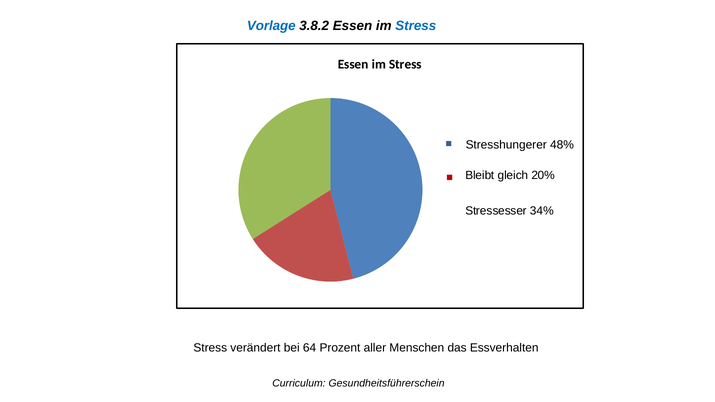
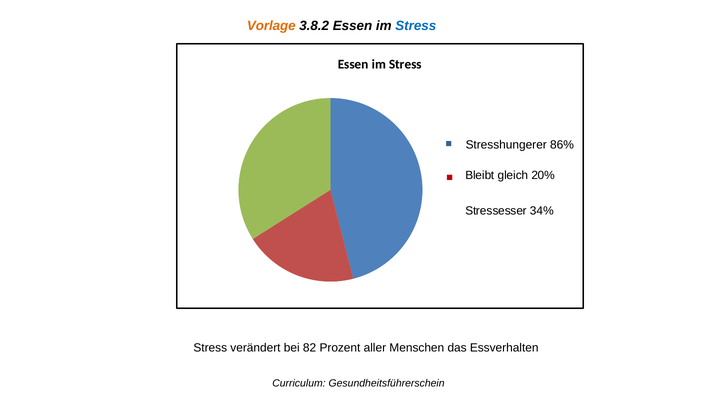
Vorlage colour: blue -> orange
48%: 48% -> 86%
64: 64 -> 82
